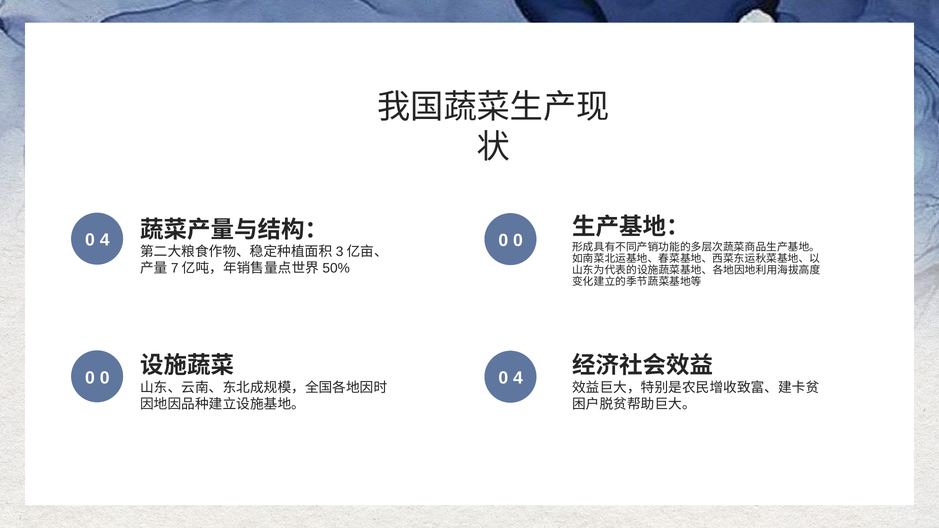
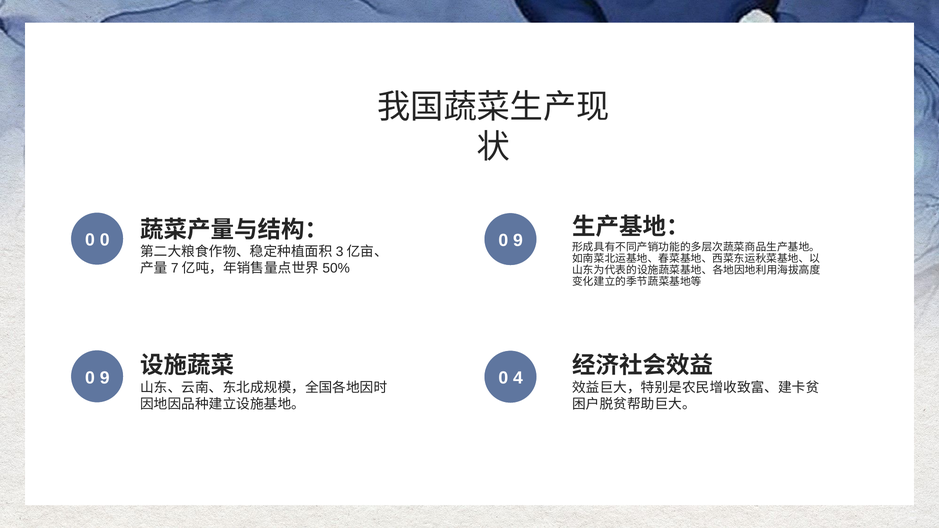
4 at (105, 240): 4 -> 0
0 at (518, 241): 0 -> 9
0 at (105, 378): 0 -> 9
